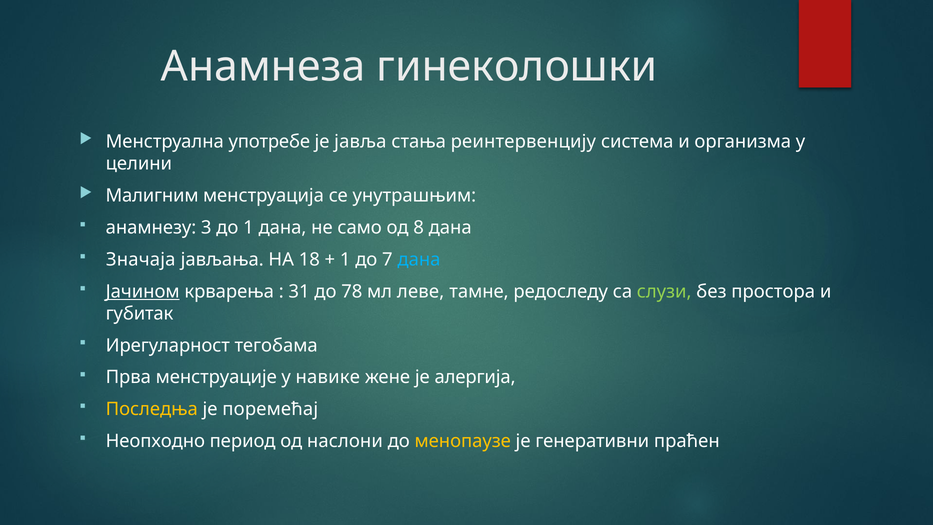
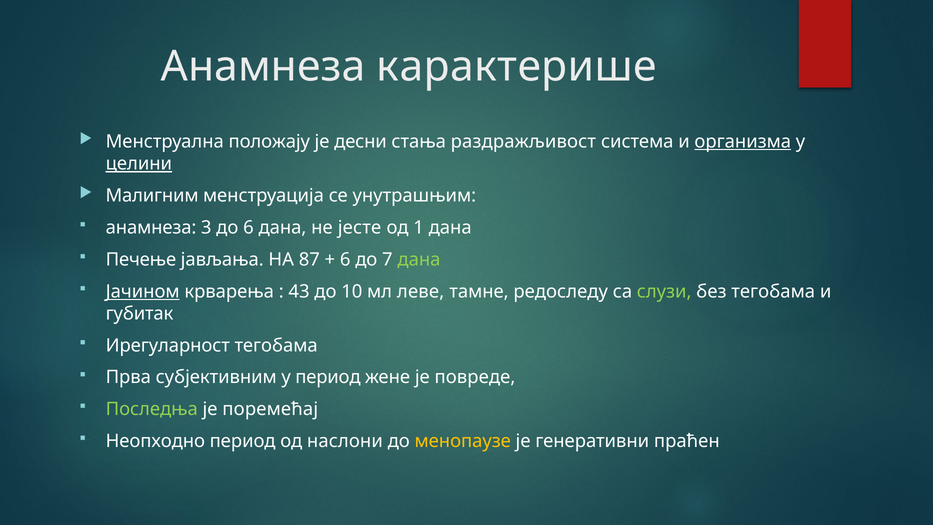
гинеколошки: гинеколошки -> карактерише
употребе: употребе -> положају
јавља: јавља -> десни
реинтервенцију: реинтервенцију -> раздражљивост
организма underline: none -> present
целини underline: none -> present
анамнезу at (151, 228): анамнезу -> анамнеза
до 1: 1 -> 6
само: само -> јесте
8: 8 -> 1
Значаја: Значаја -> Печење
18: 18 -> 87
1 at (345, 259): 1 -> 6
дана at (419, 259) colour: light blue -> light green
31: 31 -> 43
78: 78 -> 10
без простора: простора -> тегобама
менструације: менструације -> субјективним
у навике: навике -> период
алергија: алергија -> повреде
Последња colour: yellow -> light green
